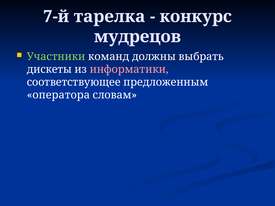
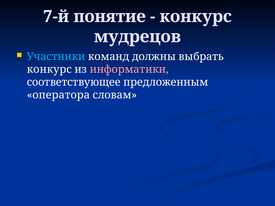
тарелка: тарелка -> понятие
Участники colour: light green -> light blue
дискеты at (49, 70): дискеты -> конкурс
